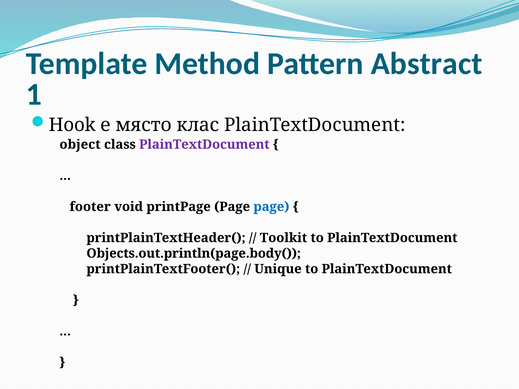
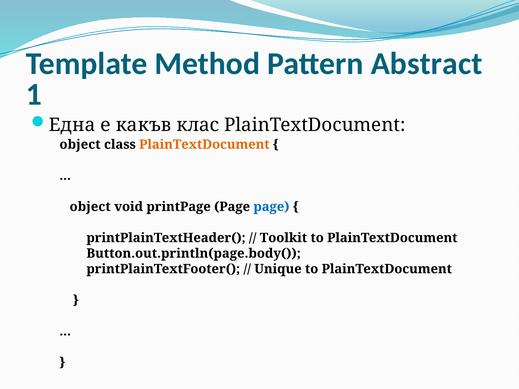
Hook: Hook -> Една
място: място -> какъв
PlainTextDocument at (204, 145) colour: purple -> orange
footer at (90, 207): footer -> object
Objects.out.println(page.body(: Objects.out.println(page.body( -> Button.out.println(page.body(
